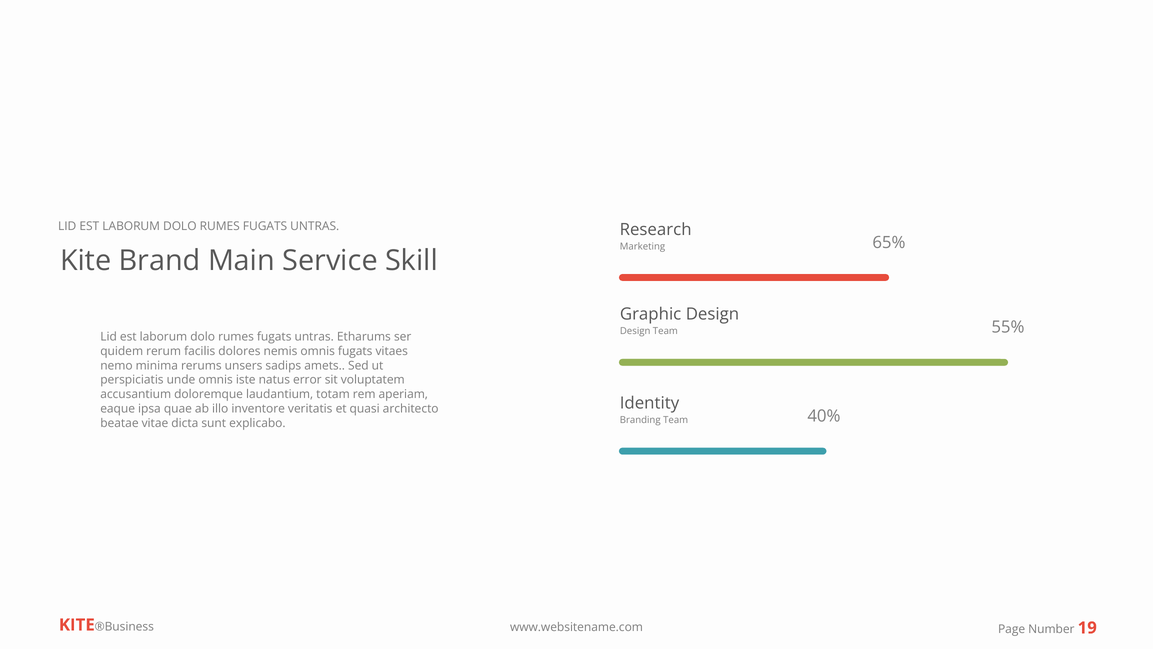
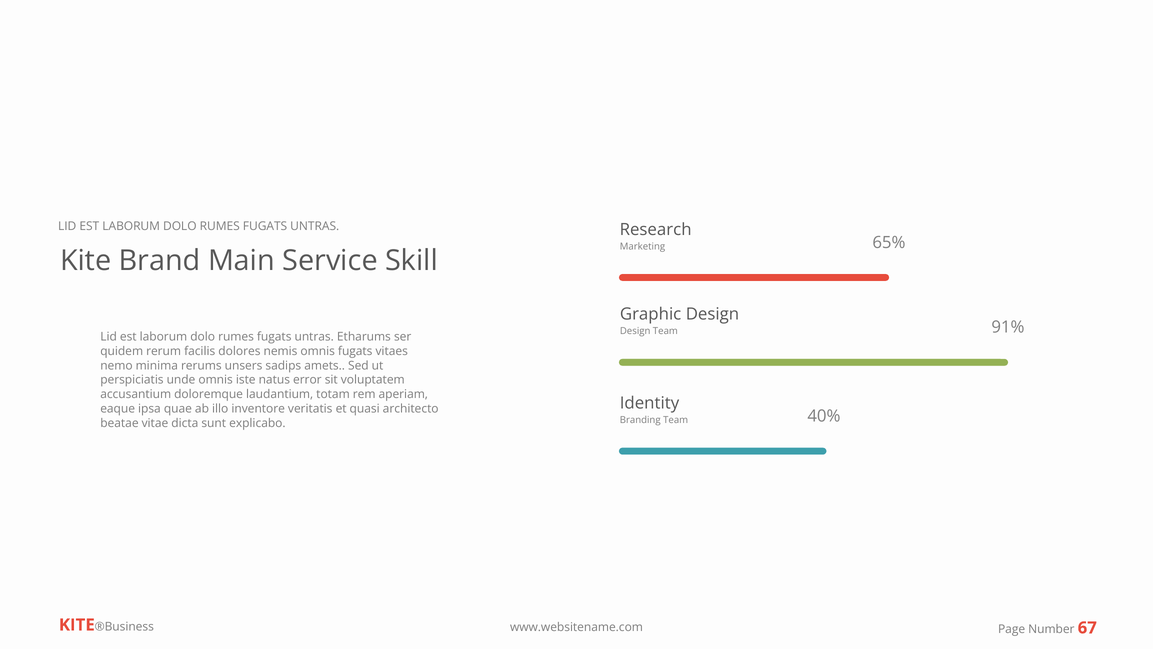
55%: 55% -> 91%
19: 19 -> 67
